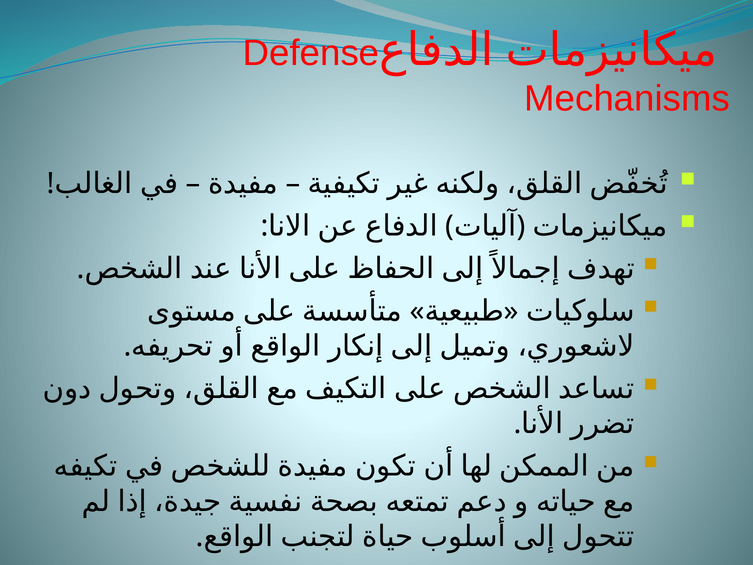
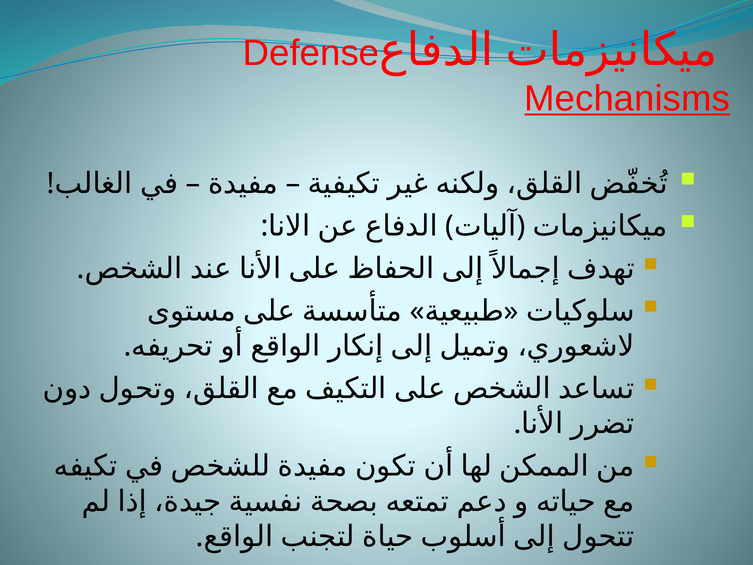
Mechanisms underline: none -> present
